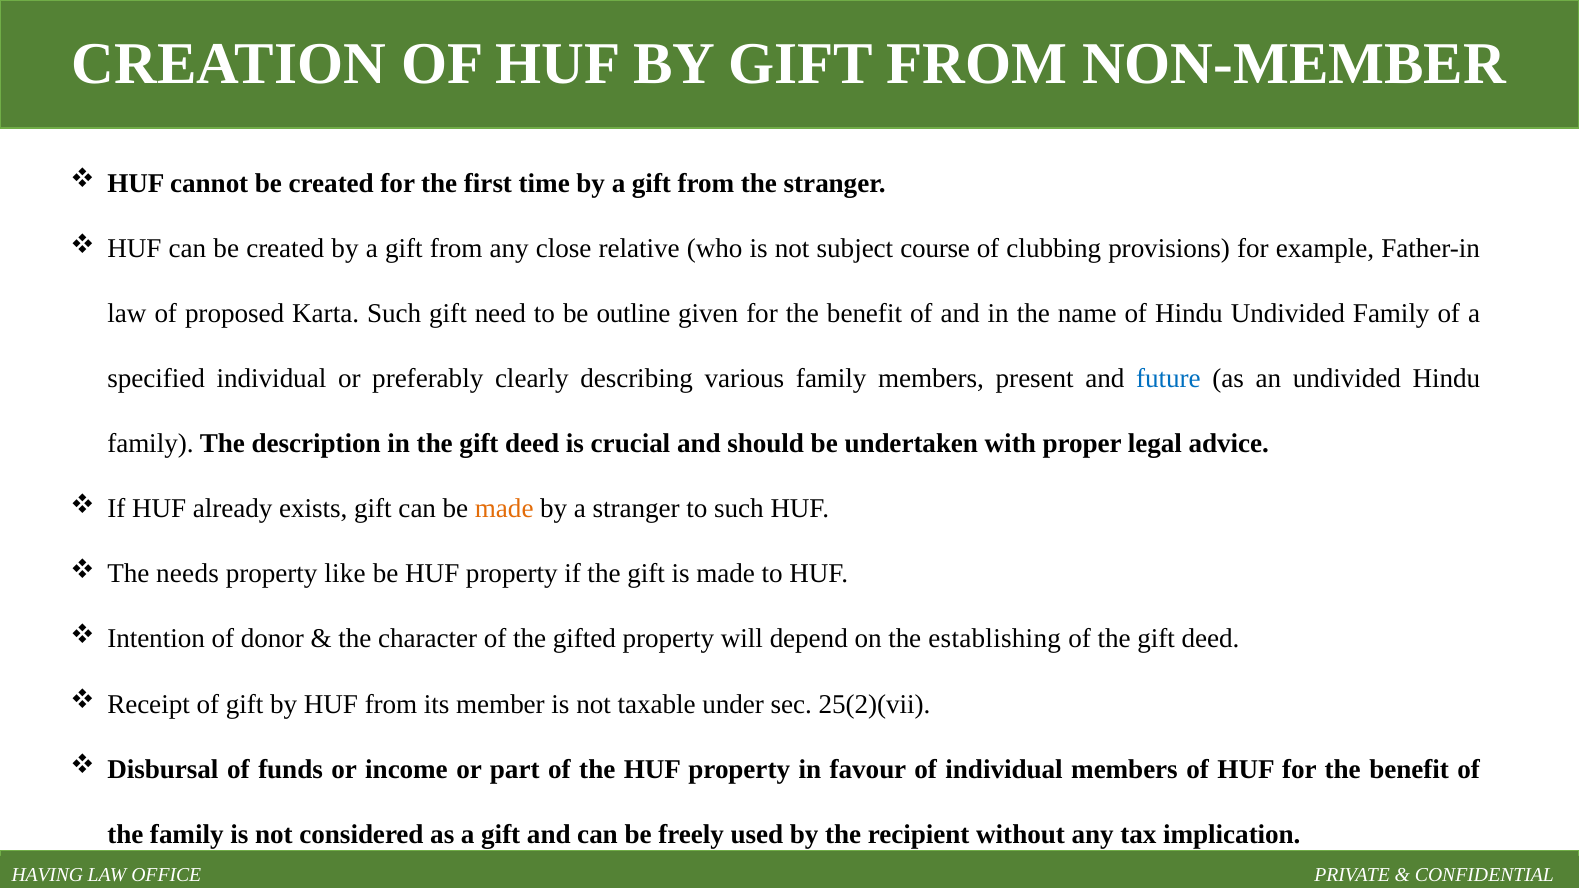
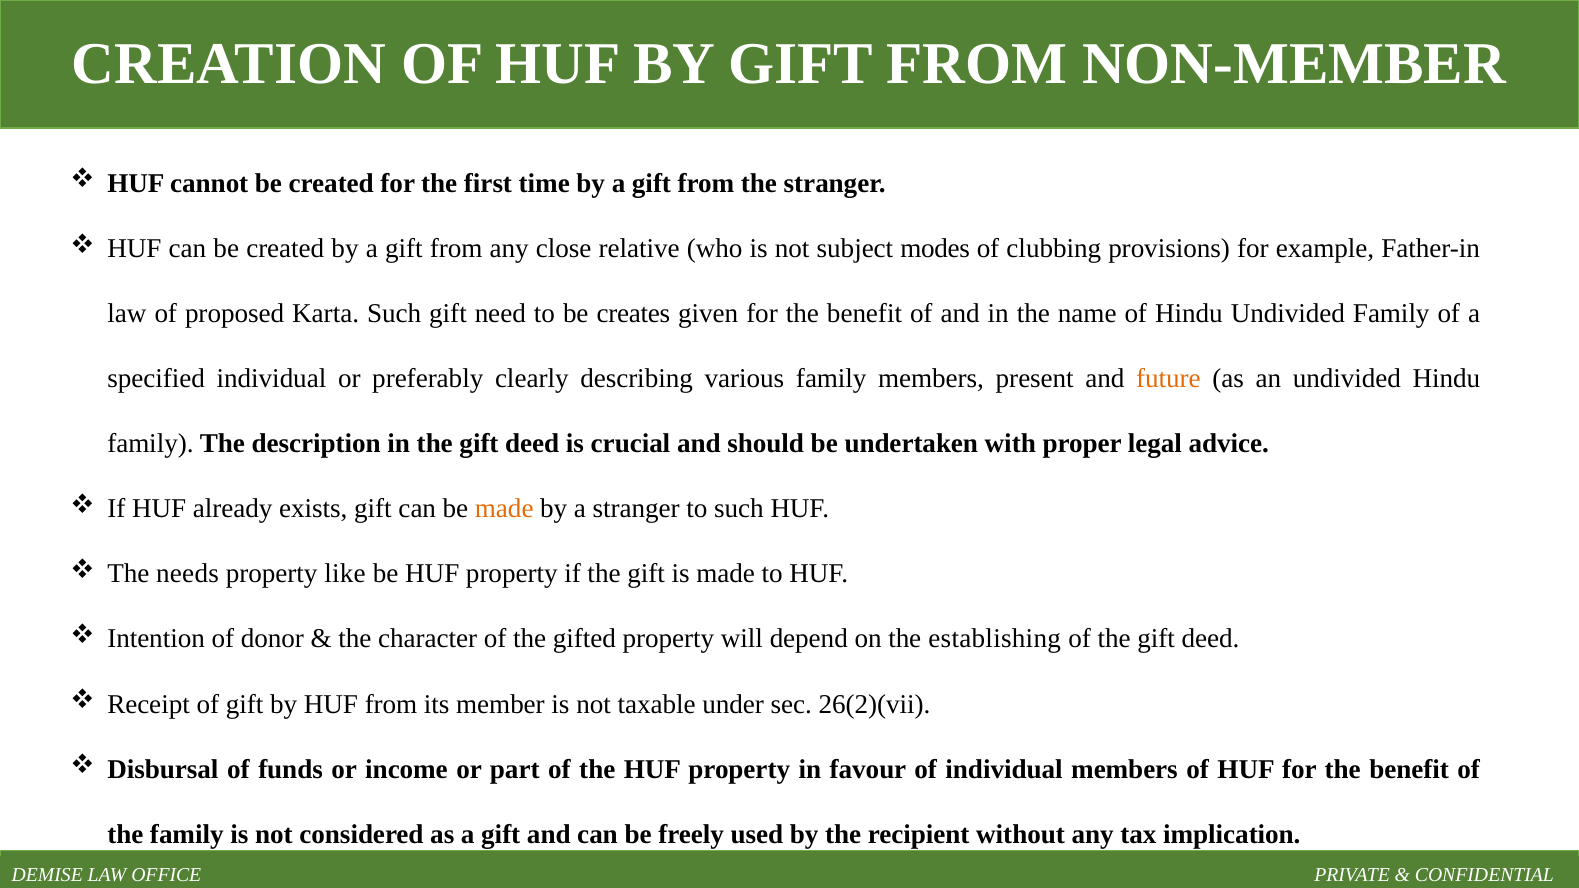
course: course -> modes
outline: outline -> creates
future colour: blue -> orange
25(2)(vii: 25(2)(vii -> 26(2)(vii
HAVING: HAVING -> DEMISE
